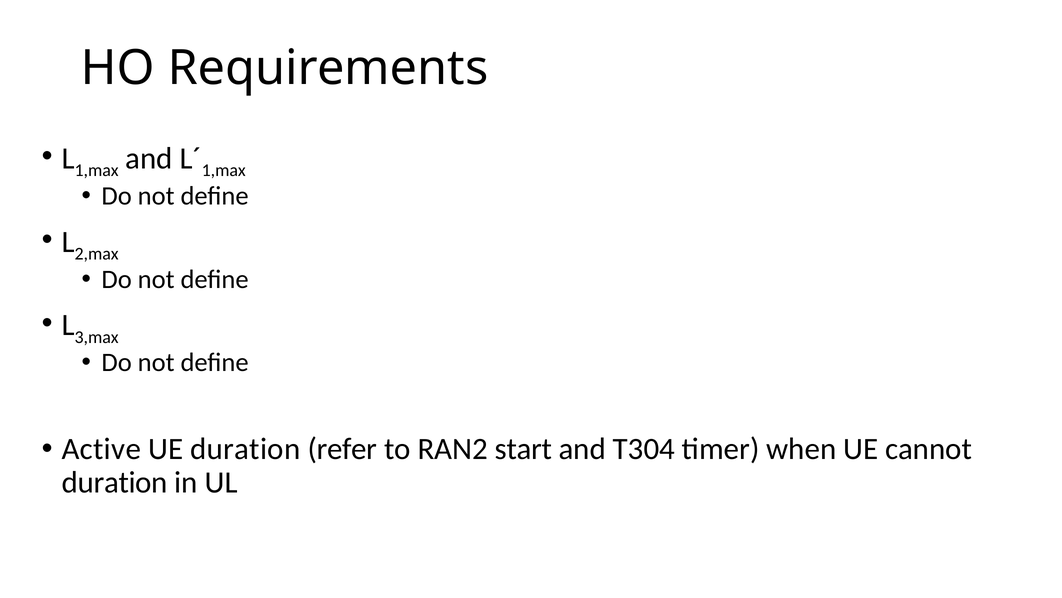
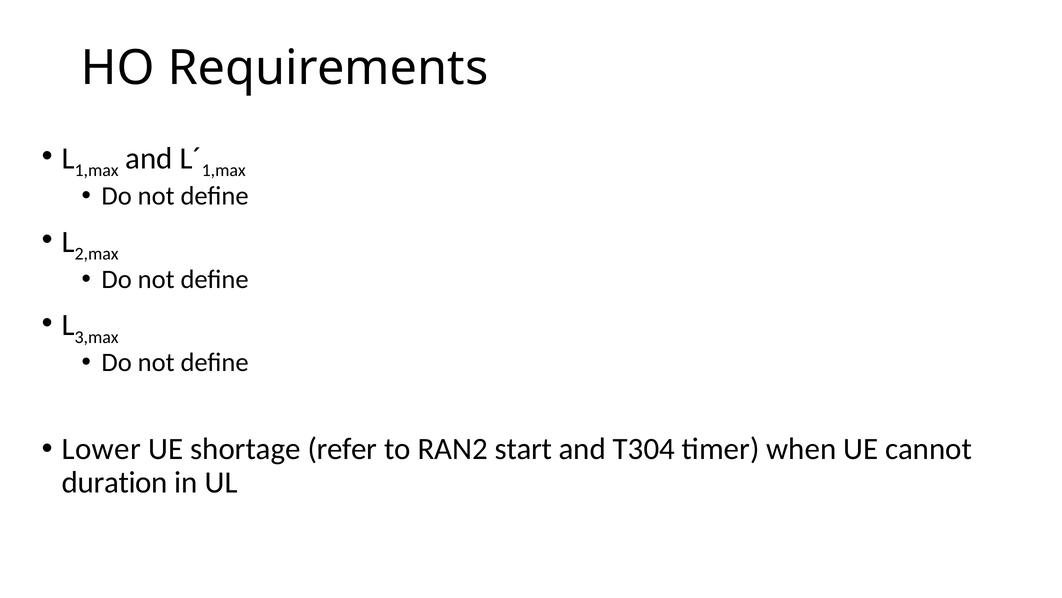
Active: Active -> Lower
UE duration: duration -> shortage
